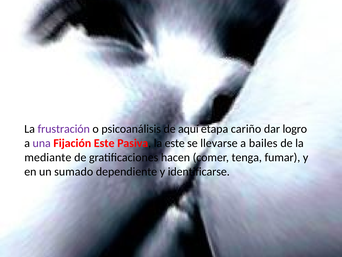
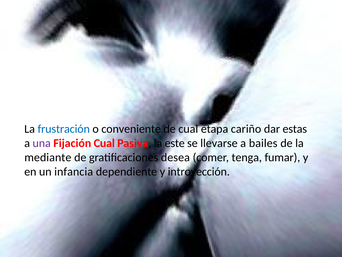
frustración colour: purple -> blue
psicoanálisis: psicoanálisis -> conveniente
de aquí: aquí -> cual
logro: logro -> estas
Fijación Este: Este -> Cual
hacen: hacen -> desea
sumado: sumado -> infancia
identificarse: identificarse -> introyección
